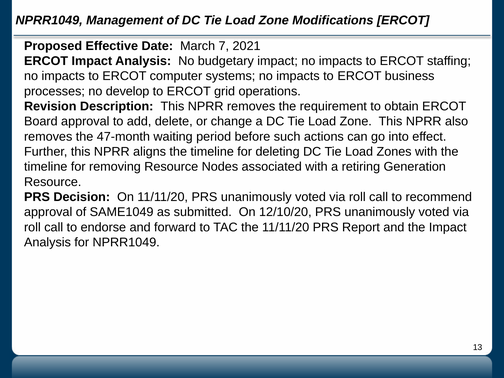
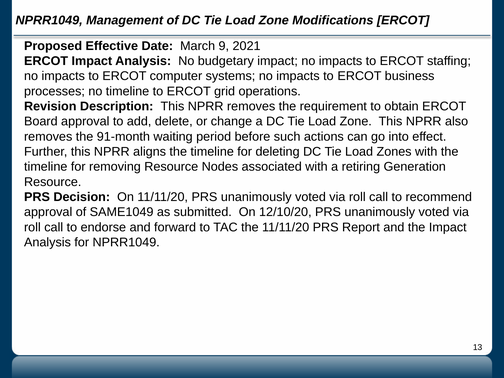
7: 7 -> 9
no develop: develop -> timeline
47-month: 47-month -> 91-month
